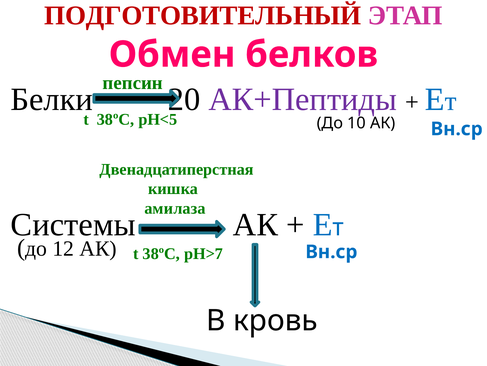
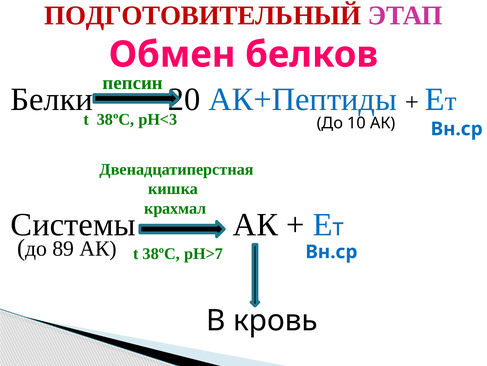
АК+Пептиды colour: purple -> blue
рН<5: рН<5 -> рН<3
амилаза: амилаза -> крахмал
12: 12 -> 89
